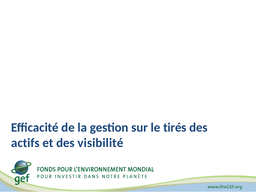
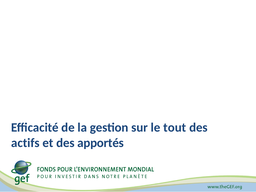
tirés: tirés -> tout
visibilité: visibilité -> apportés
